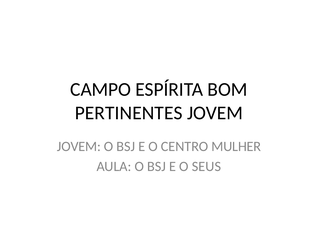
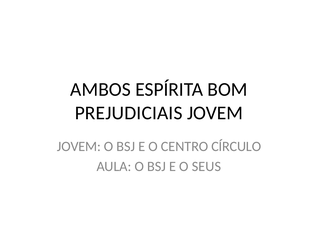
CAMPO: CAMPO -> AMBOS
PERTINENTES: PERTINENTES -> PREJUDICIAIS
MULHER: MULHER -> CÍRCULO
